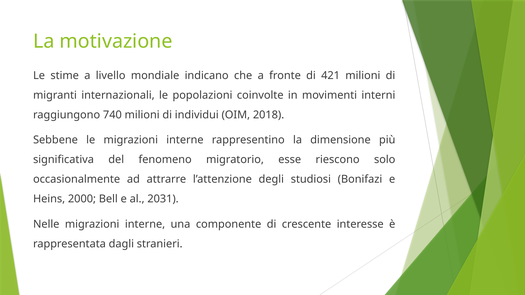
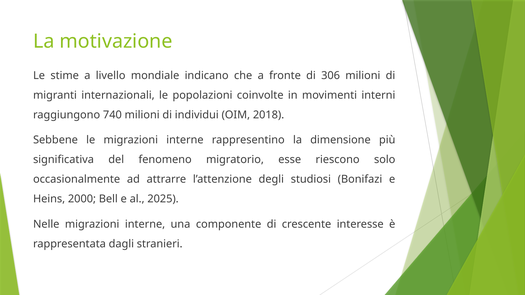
421: 421 -> 306
2031: 2031 -> 2025
